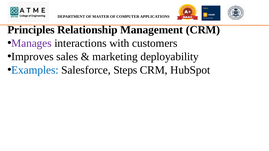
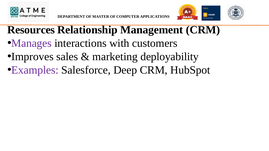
Principles: Principles -> Resources
Examples colour: blue -> purple
Steps: Steps -> Deep
